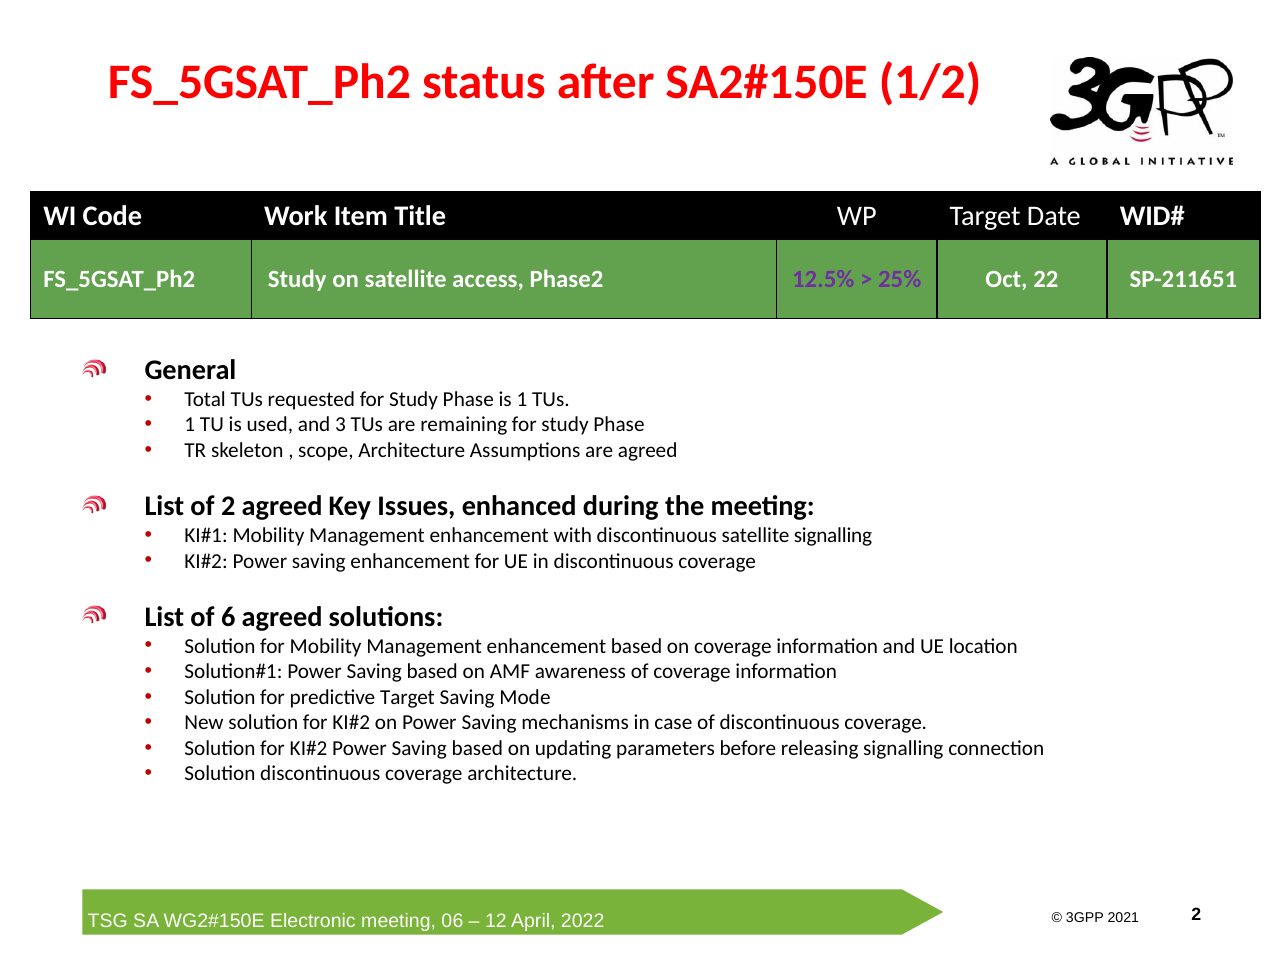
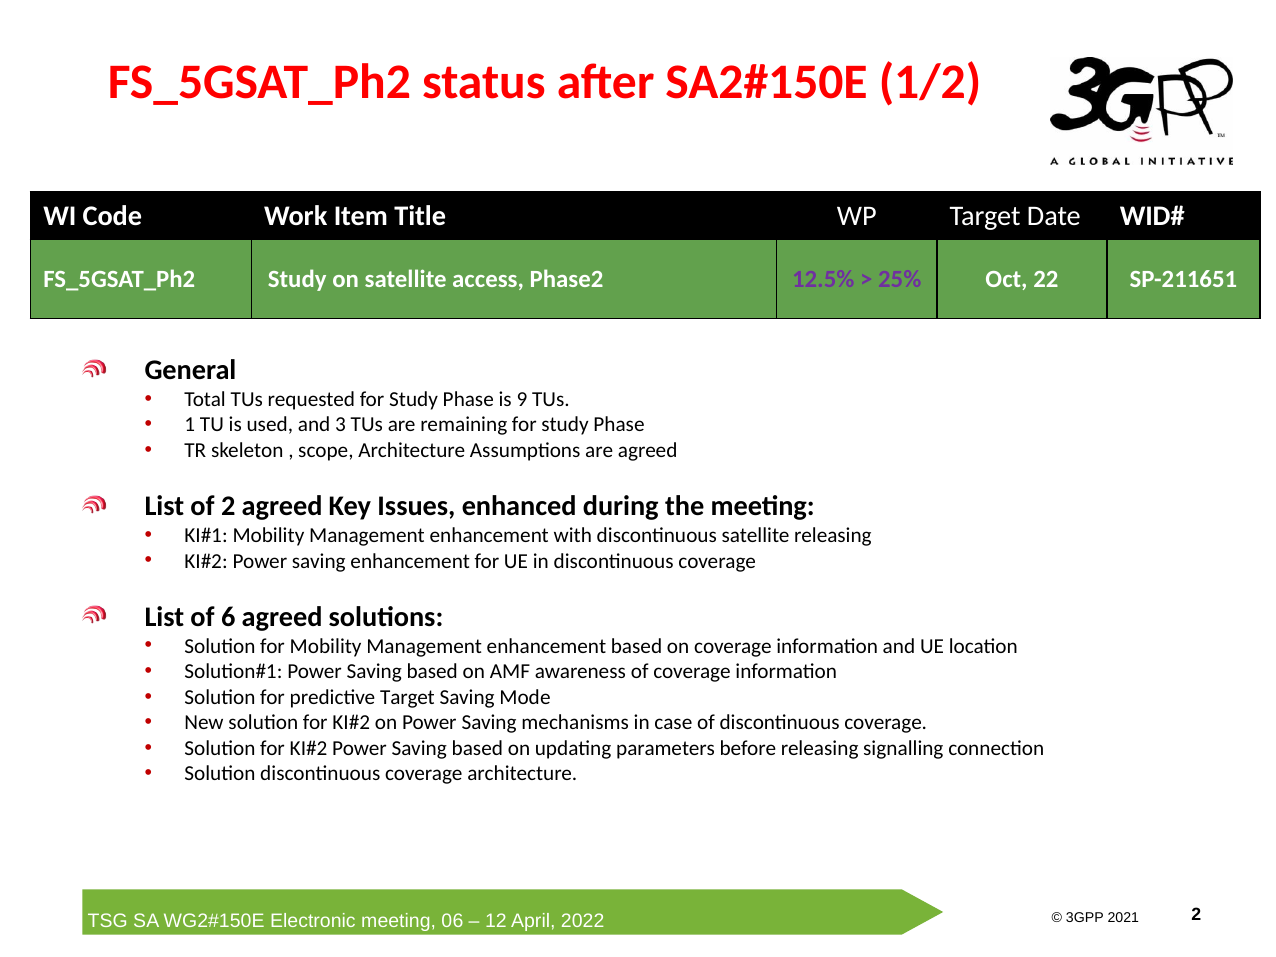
is 1: 1 -> 9
satellite signalling: signalling -> releasing
